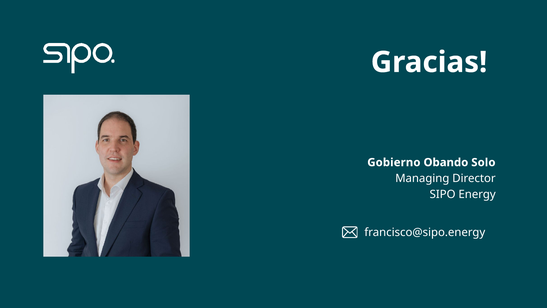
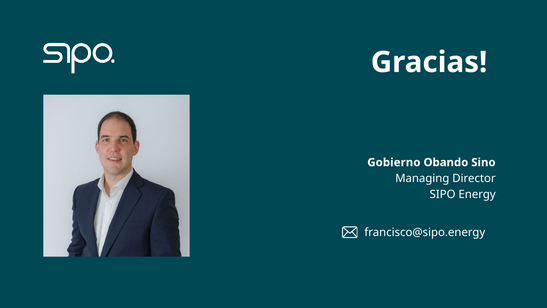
Solo: Solo -> Sino
